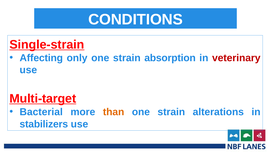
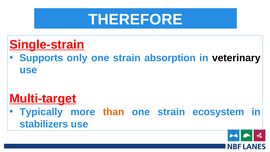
CONDITIONS: CONDITIONS -> THEREFORE
Affecting: Affecting -> Supports
veterinary colour: red -> black
Bacterial: Bacterial -> Typically
alterations: alterations -> ecosystem
